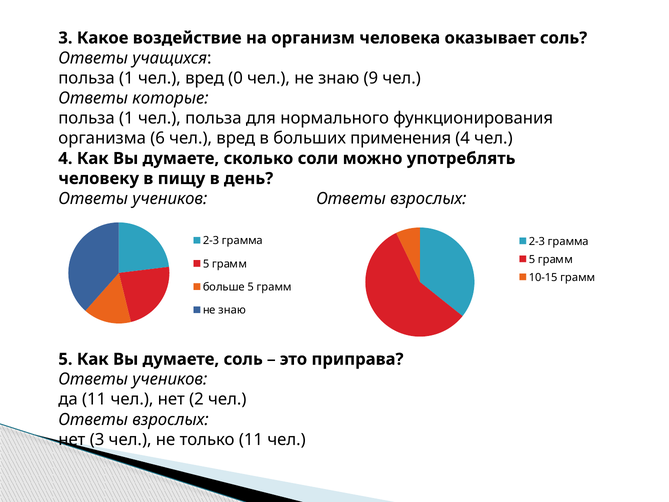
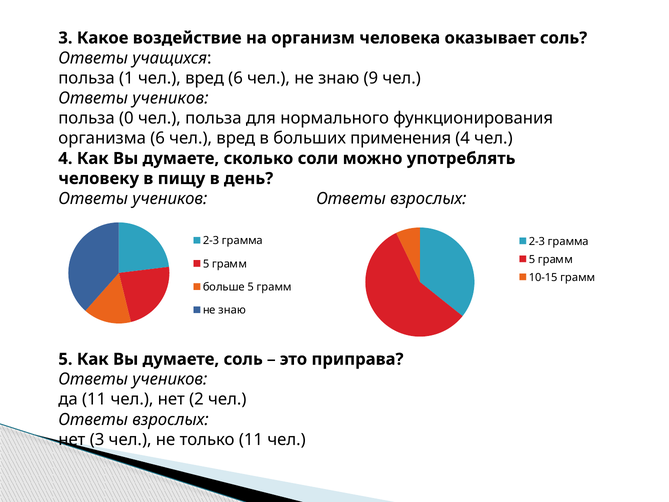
вред 0: 0 -> 6
которые at (170, 98): которые -> учеников
1 at (126, 118): 1 -> 0
